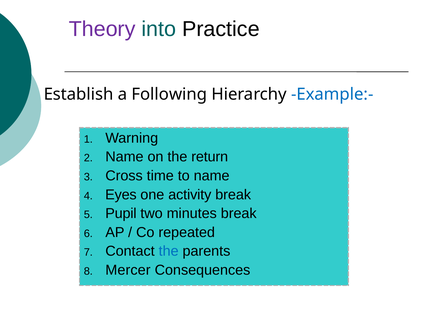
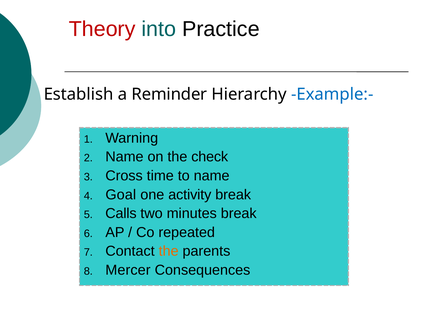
Theory colour: purple -> red
Following: Following -> Reminder
return: return -> check
Eyes: Eyes -> Goal
Pupil: Pupil -> Calls
the at (169, 251) colour: blue -> orange
